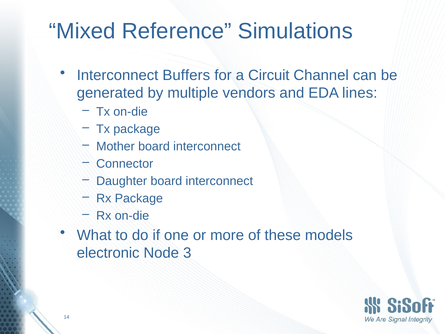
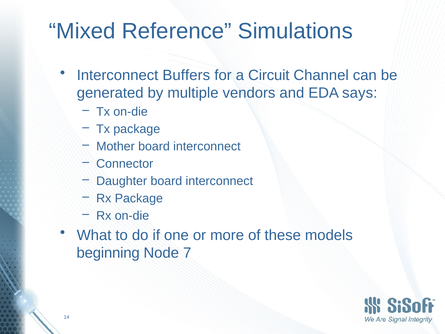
lines: lines -> says
electronic: electronic -> beginning
3: 3 -> 7
